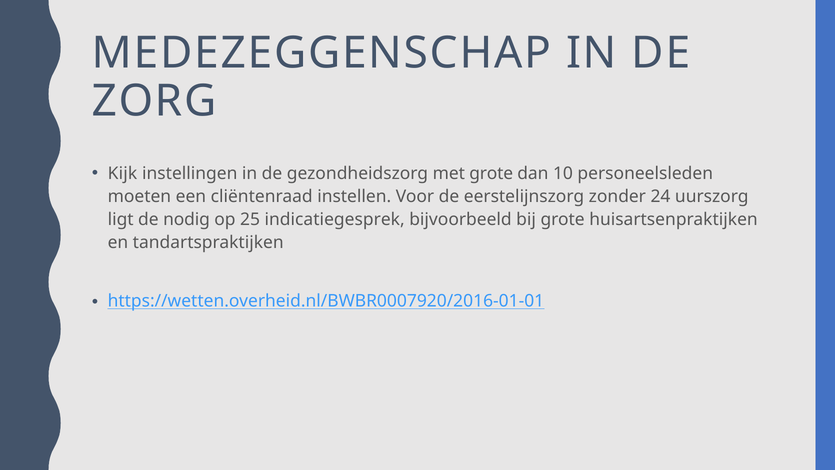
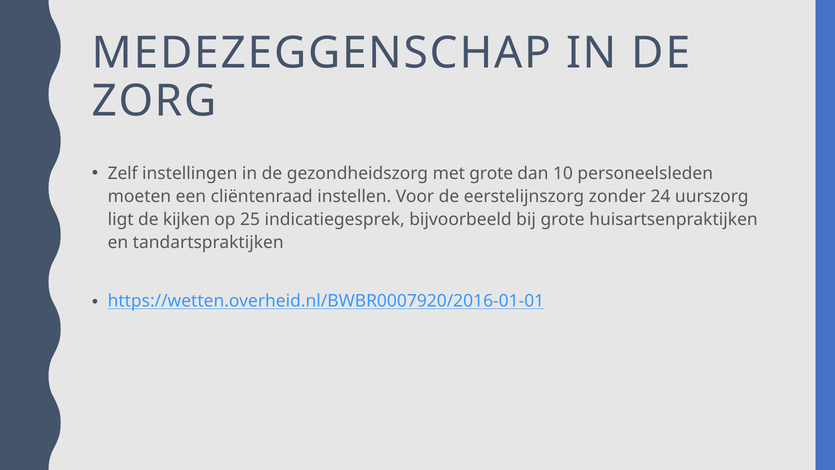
Kijk: Kijk -> Zelf
nodig: nodig -> kijken
